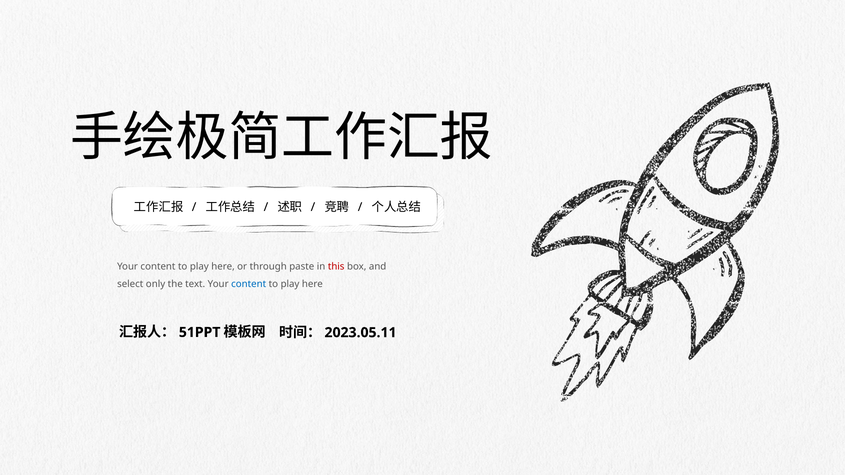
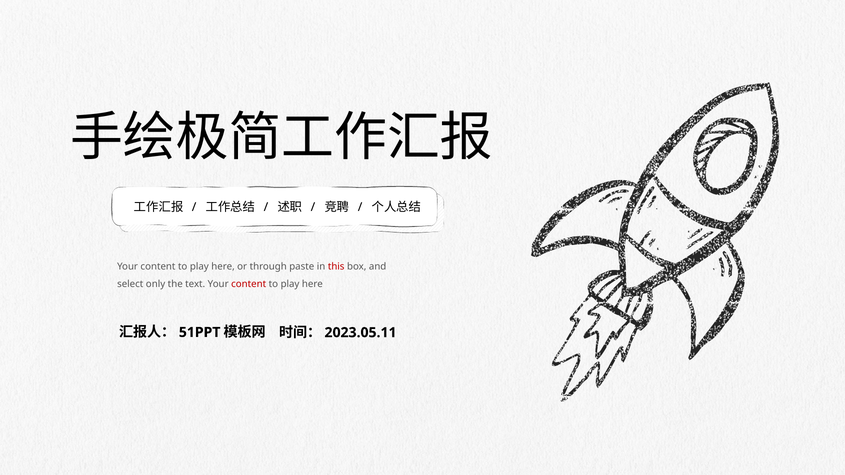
content at (249, 284) colour: blue -> red
